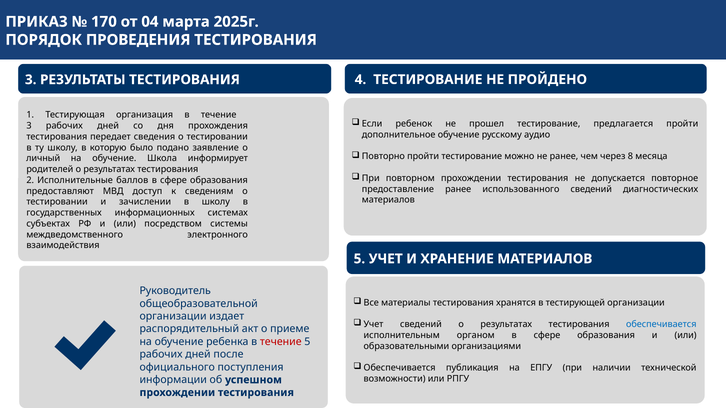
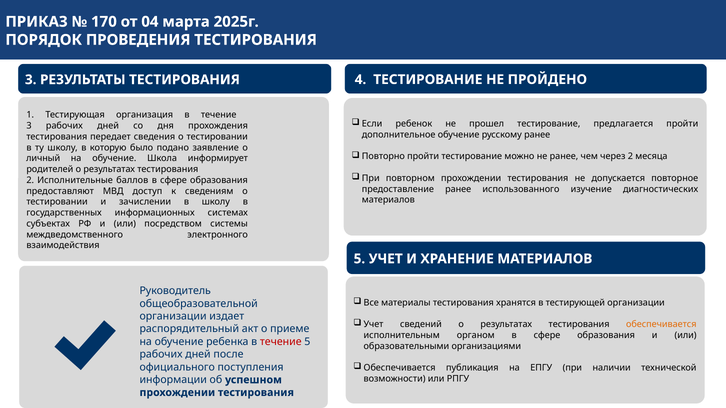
русскому аудио: аудио -> ранее
через 8: 8 -> 2
использованного сведений: сведений -> изучение
обеспечивается at (661, 325) colour: blue -> orange
